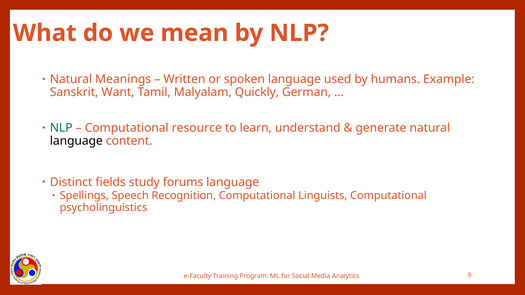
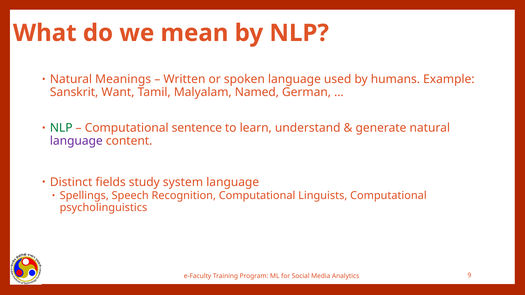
Quickly: Quickly -> Named
resource: resource -> sentence
language at (76, 141) colour: black -> purple
forums: forums -> system
